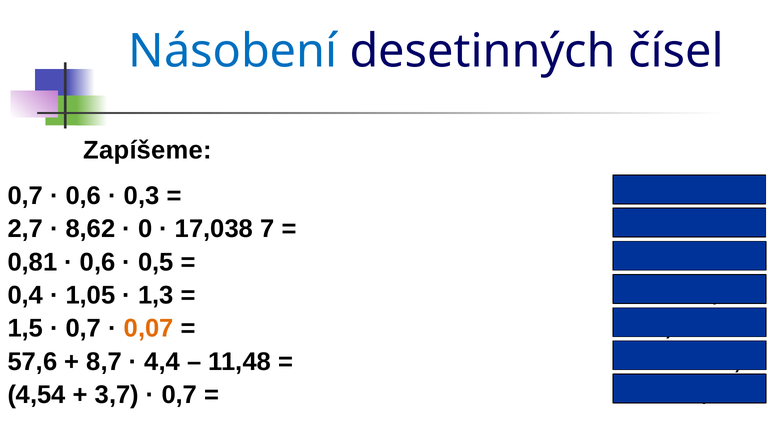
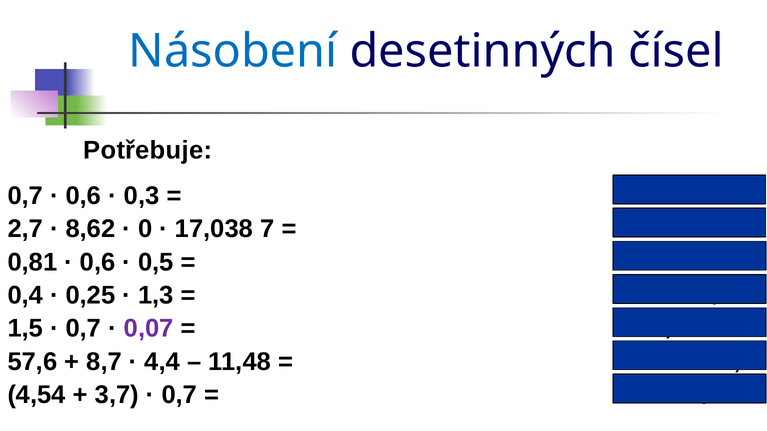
Zapíšeme: Zapíšeme -> Potřebuje
1,05: 1,05 -> 0,25
0,07 colour: orange -> purple
